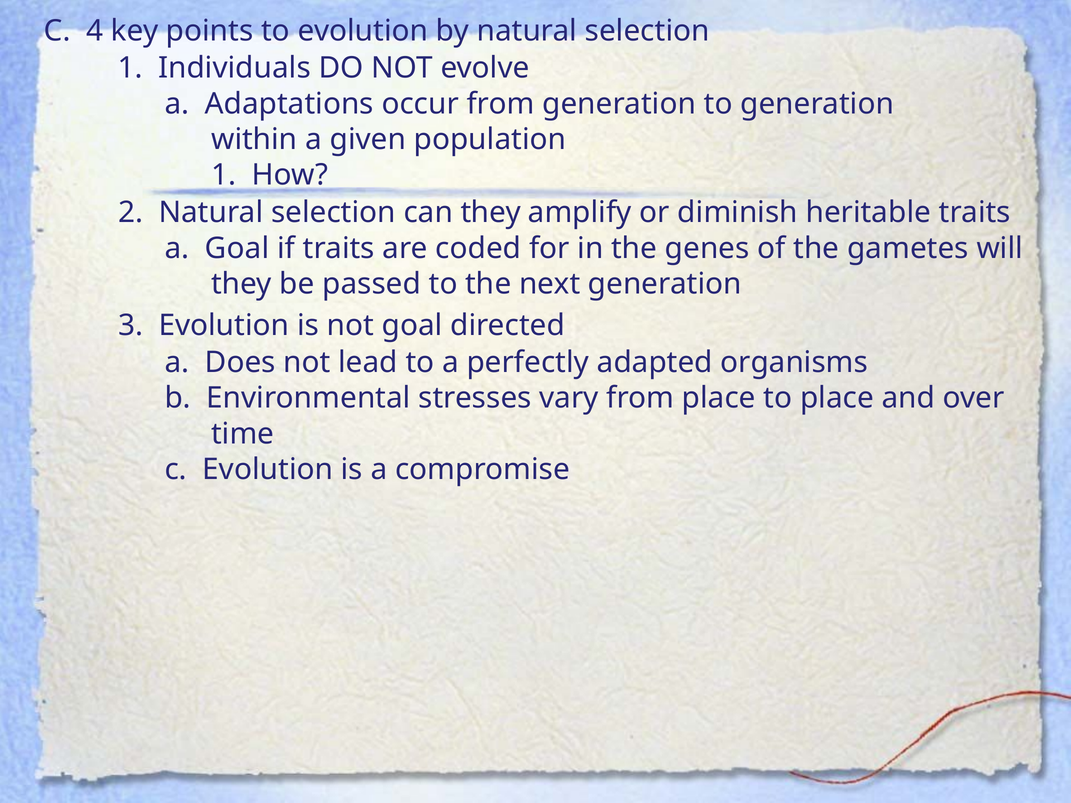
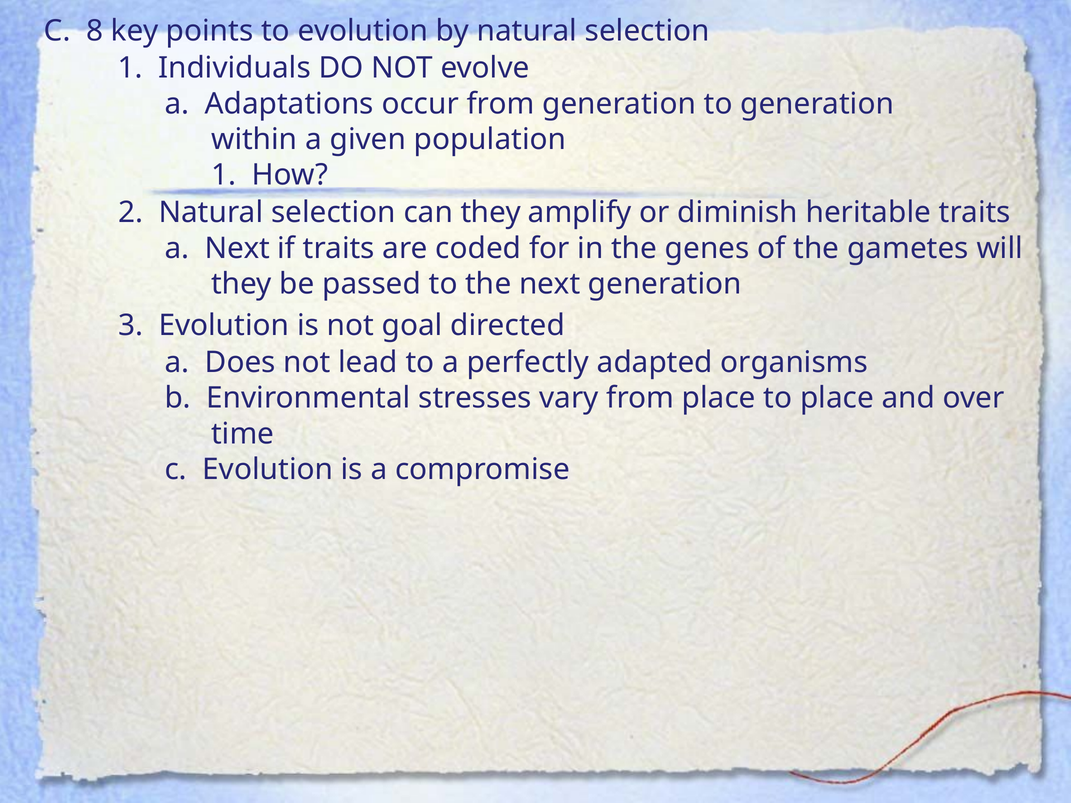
4: 4 -> 8
a Goal: Goal -> Next
